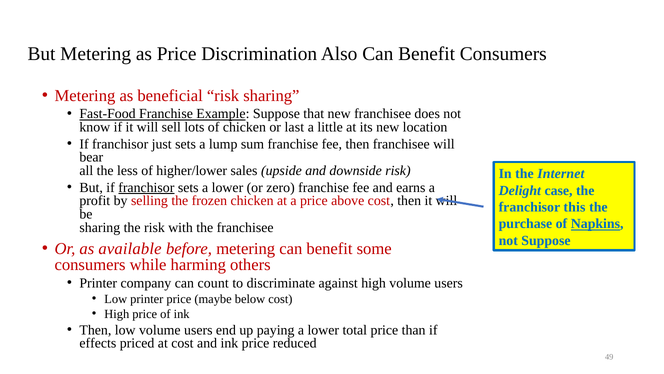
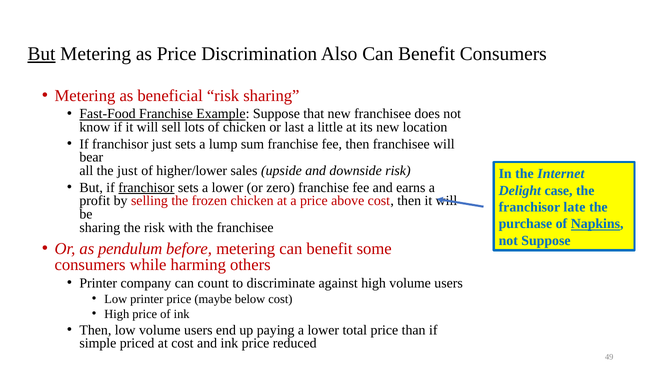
But at (42, 54) underline: none -> present
the less: less -> just
this: this -> late
available: available -> pendulum
effects: effects -> simple
